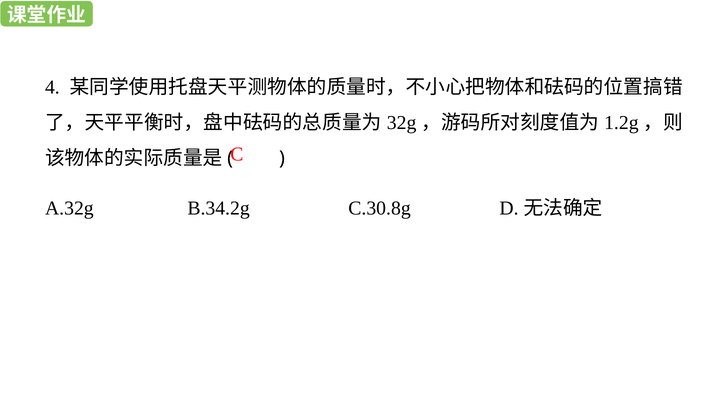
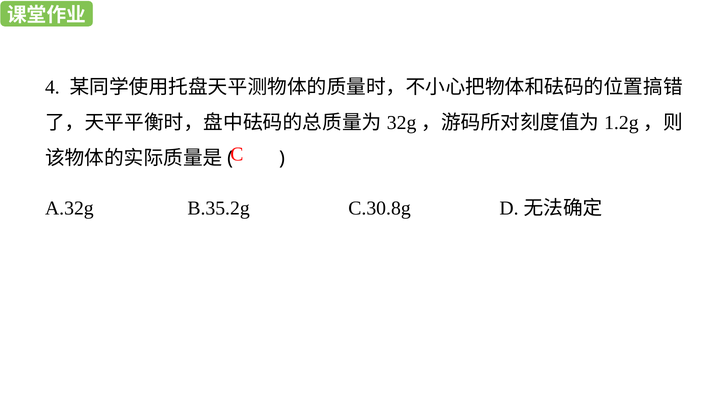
B.34.2g: B.34.2g -> B.35.2g
